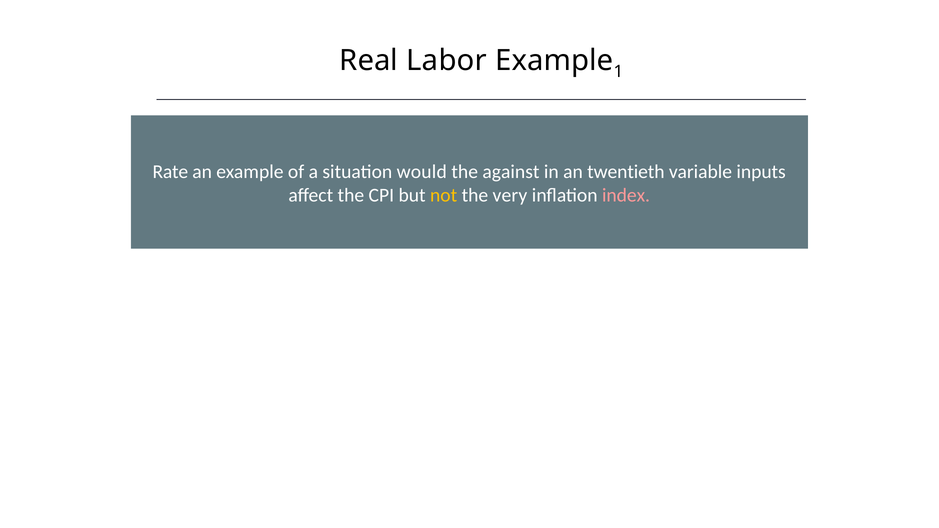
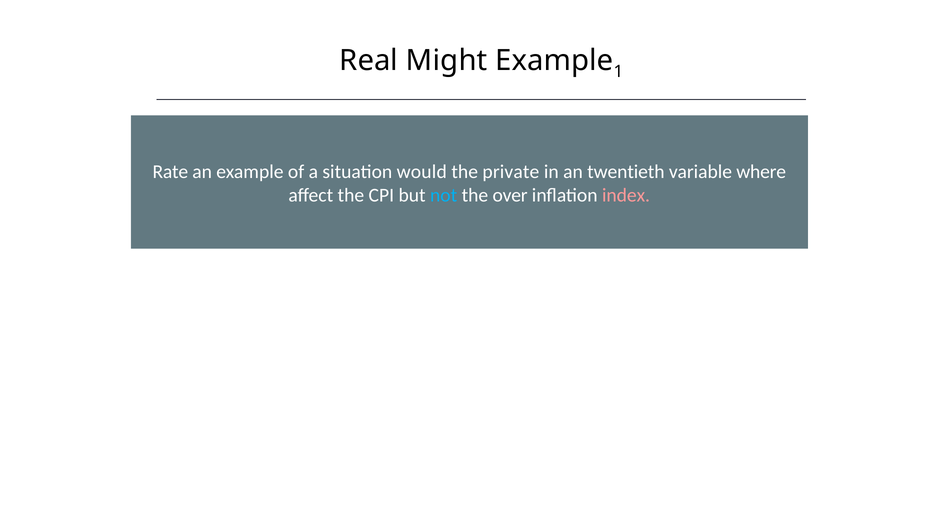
Labor: Labor -> Might
against: against -> private
inputs: inputs -> where
not colour: yellow -> light blue
very: very -> over
